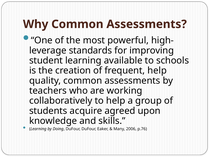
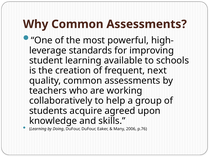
frequent help: help -> next
